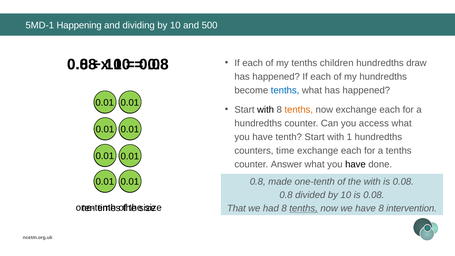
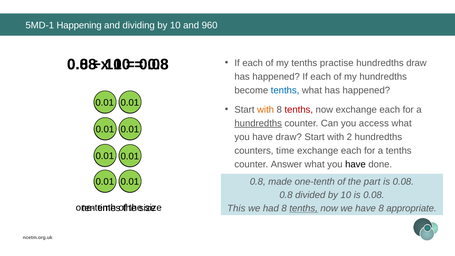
500: 500 -> 960
children: children -> practise
with at (266, 110) colour: black -> orange
tenths at (299, 110) colour: orange -> red
hundredths at (258, 123) underline: none -> present
have tenth: tenth -> draw
1: 1 -> 2
the with: with -> part
That: That -> This
intervention: intervention -> appropriate
